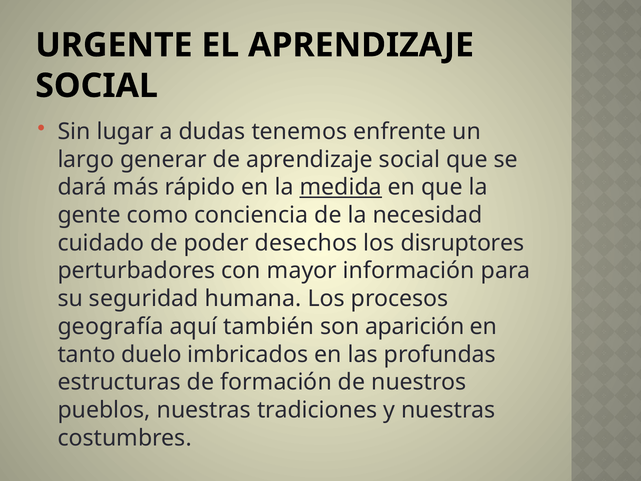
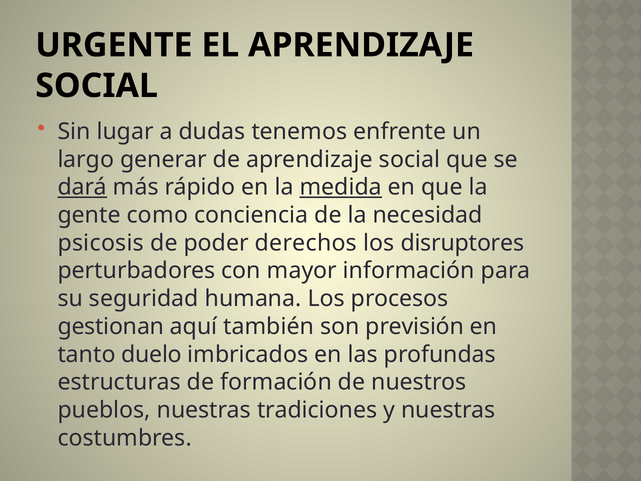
dará underline: none -> present
cuidado: cuidado -> psicosis
desechos: desechos -> derechos
geografía: geografía -> gestionan
aparición: aparición -> previsión
